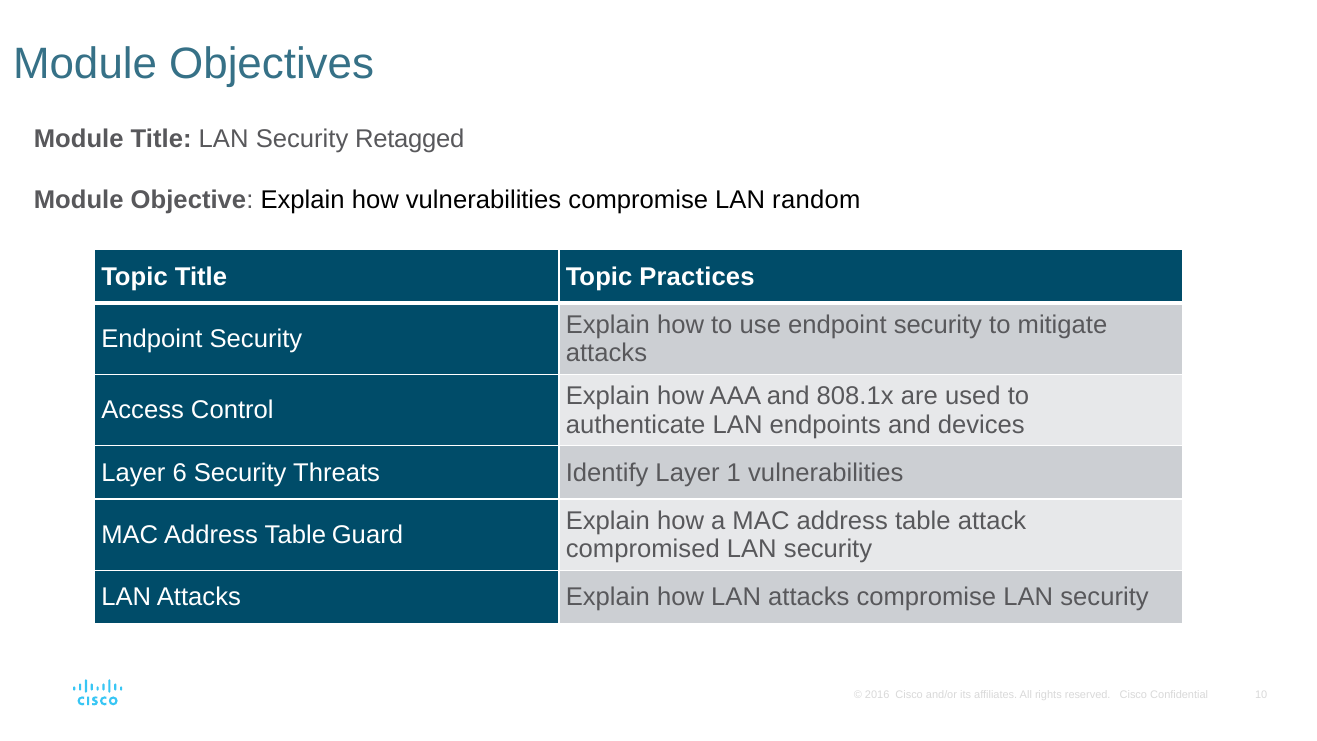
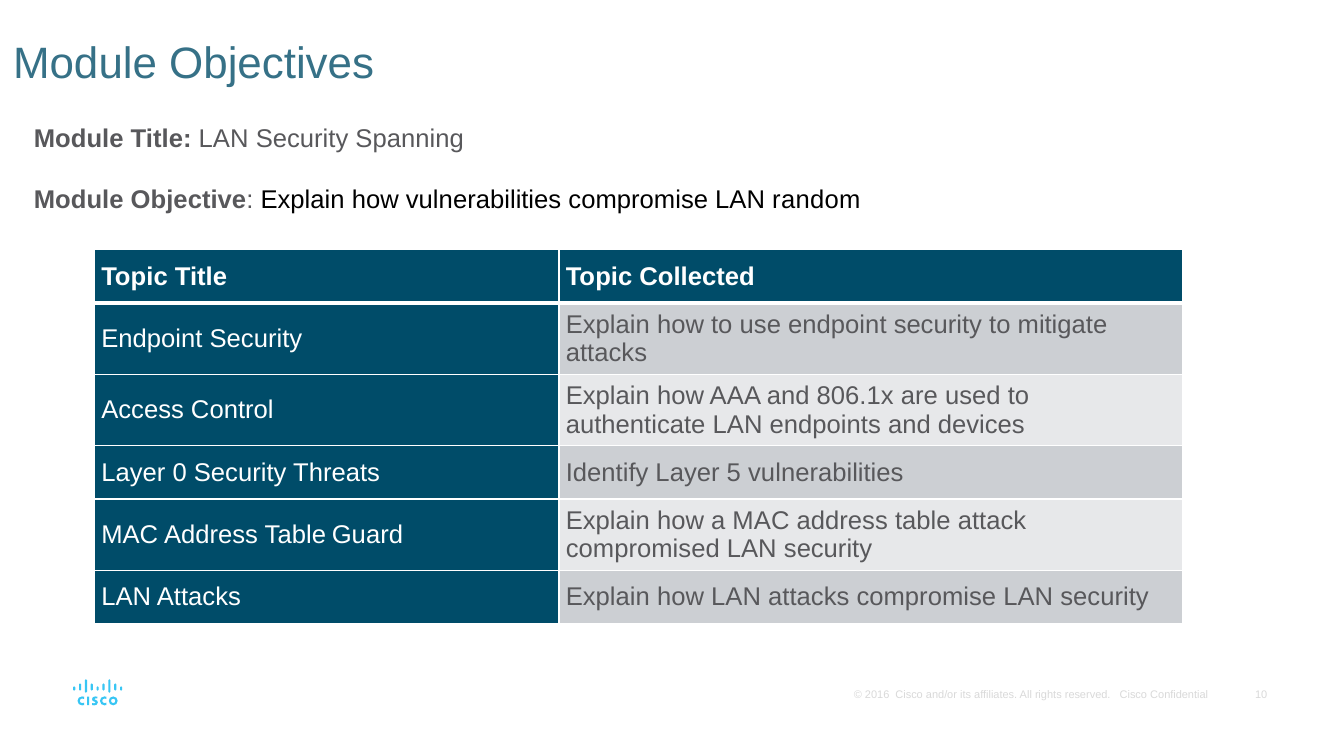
Retagged: Retagged -> Spanning
Practices: Practices -> Collected
808.1x: 808.1x -> 806.1x
6: 6 -> 0
1: 1 -> 5
